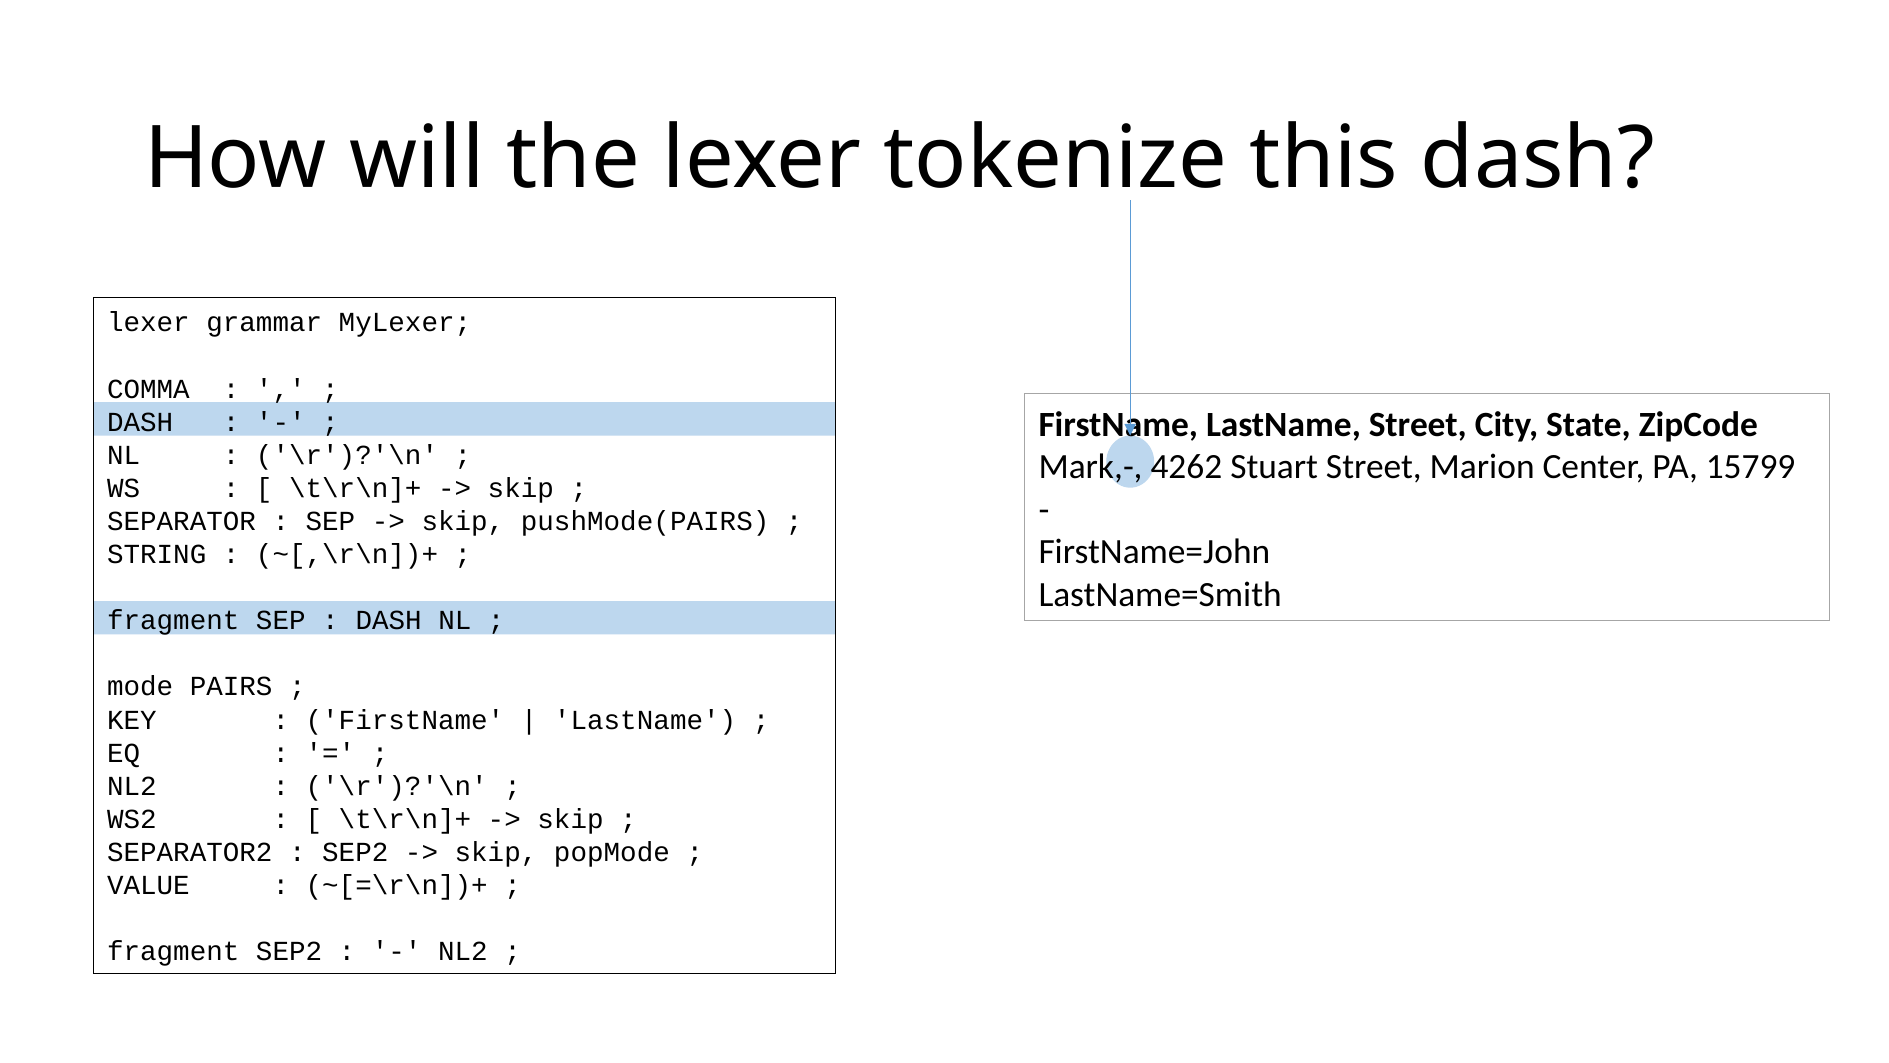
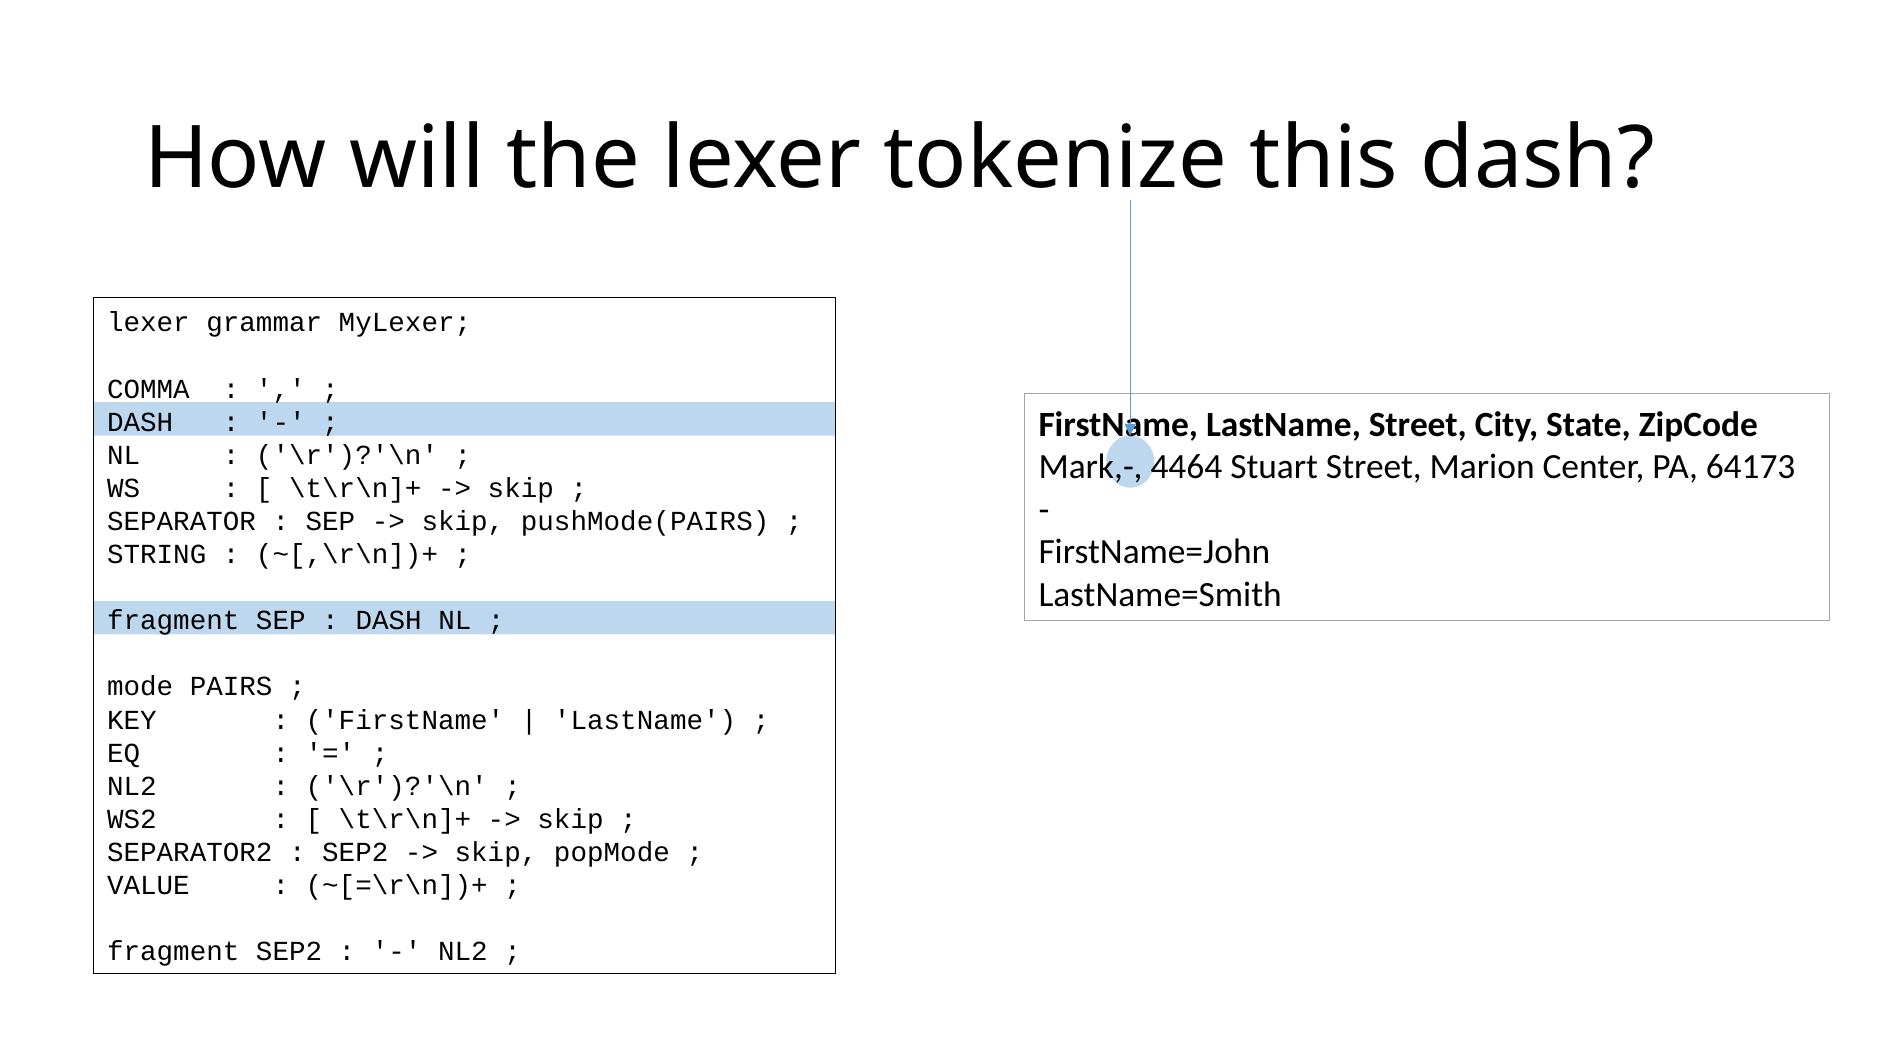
4262: 4262 -> 4464
15799: 15799 -> 64173
